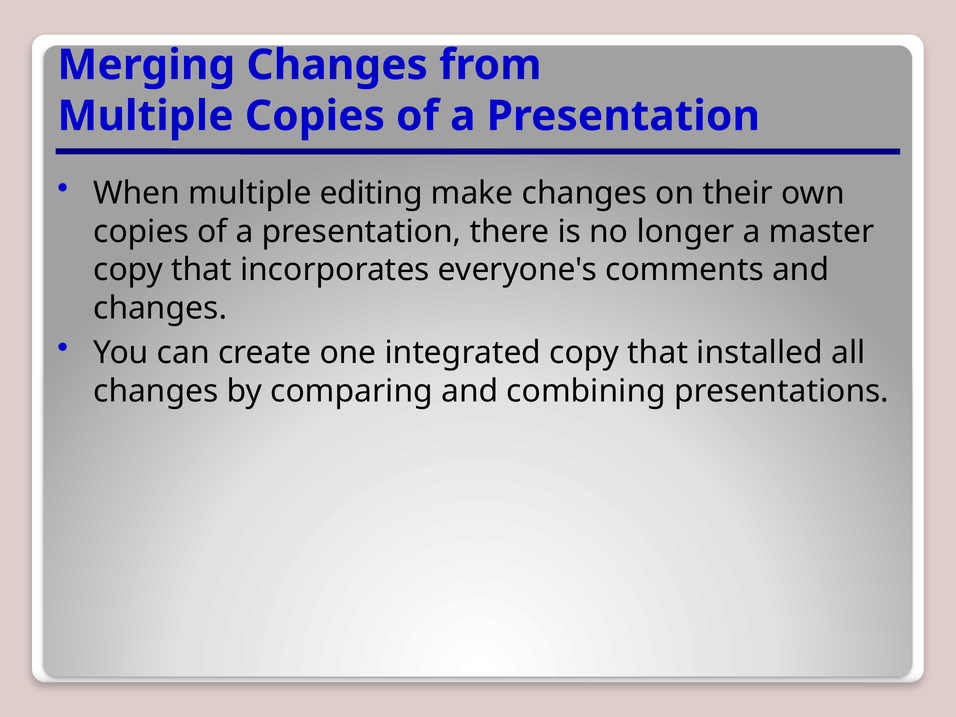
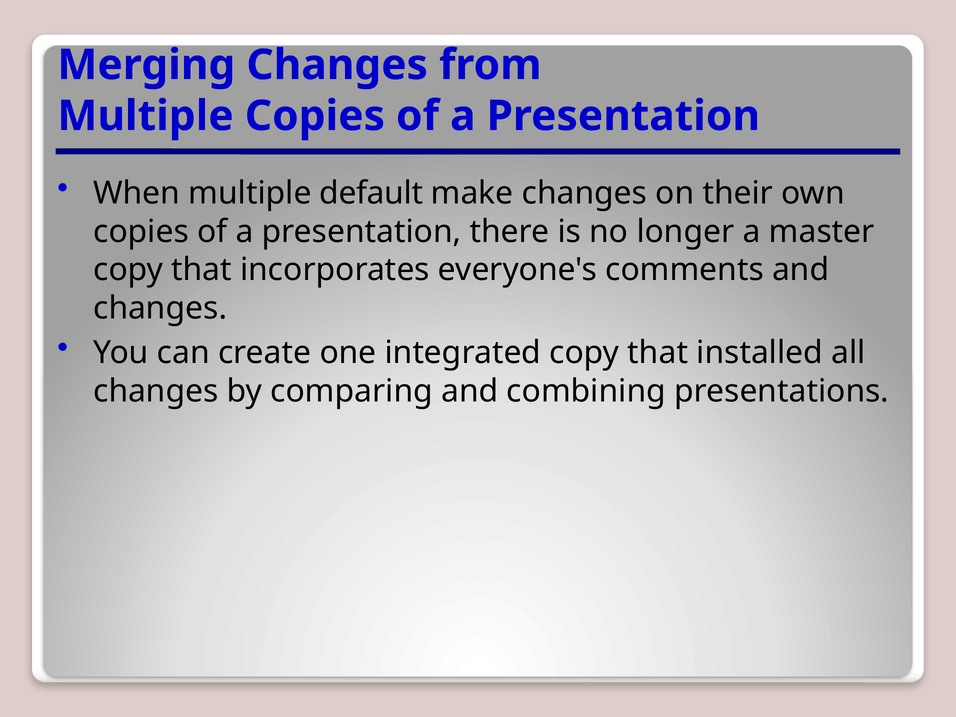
editing: editing -> default
